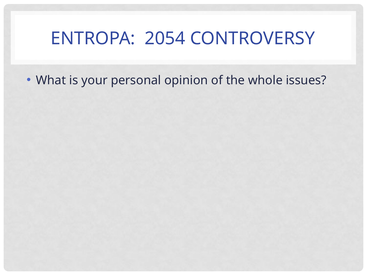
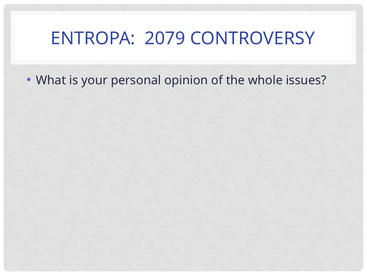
2054: 2054 -> 2079
